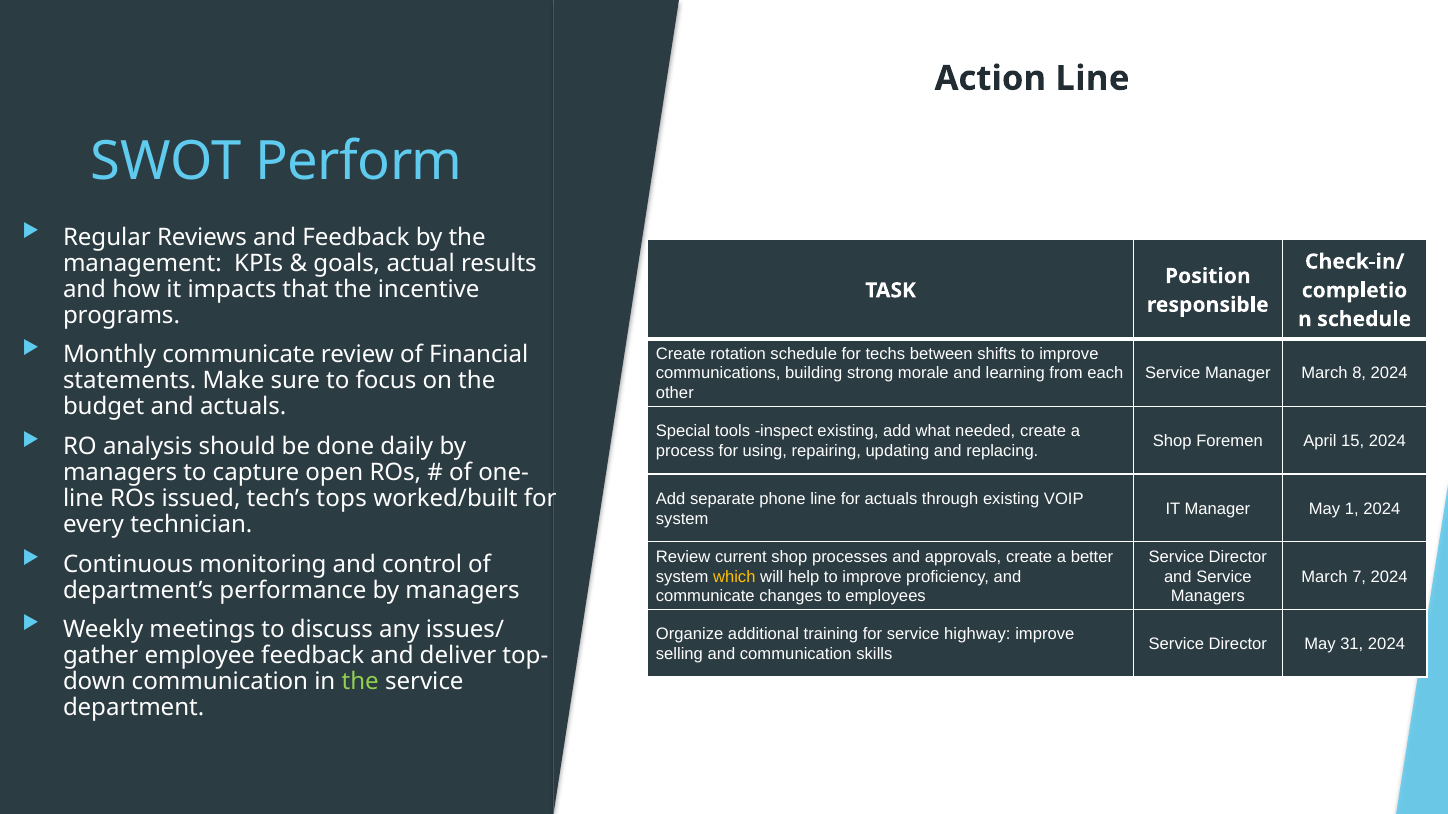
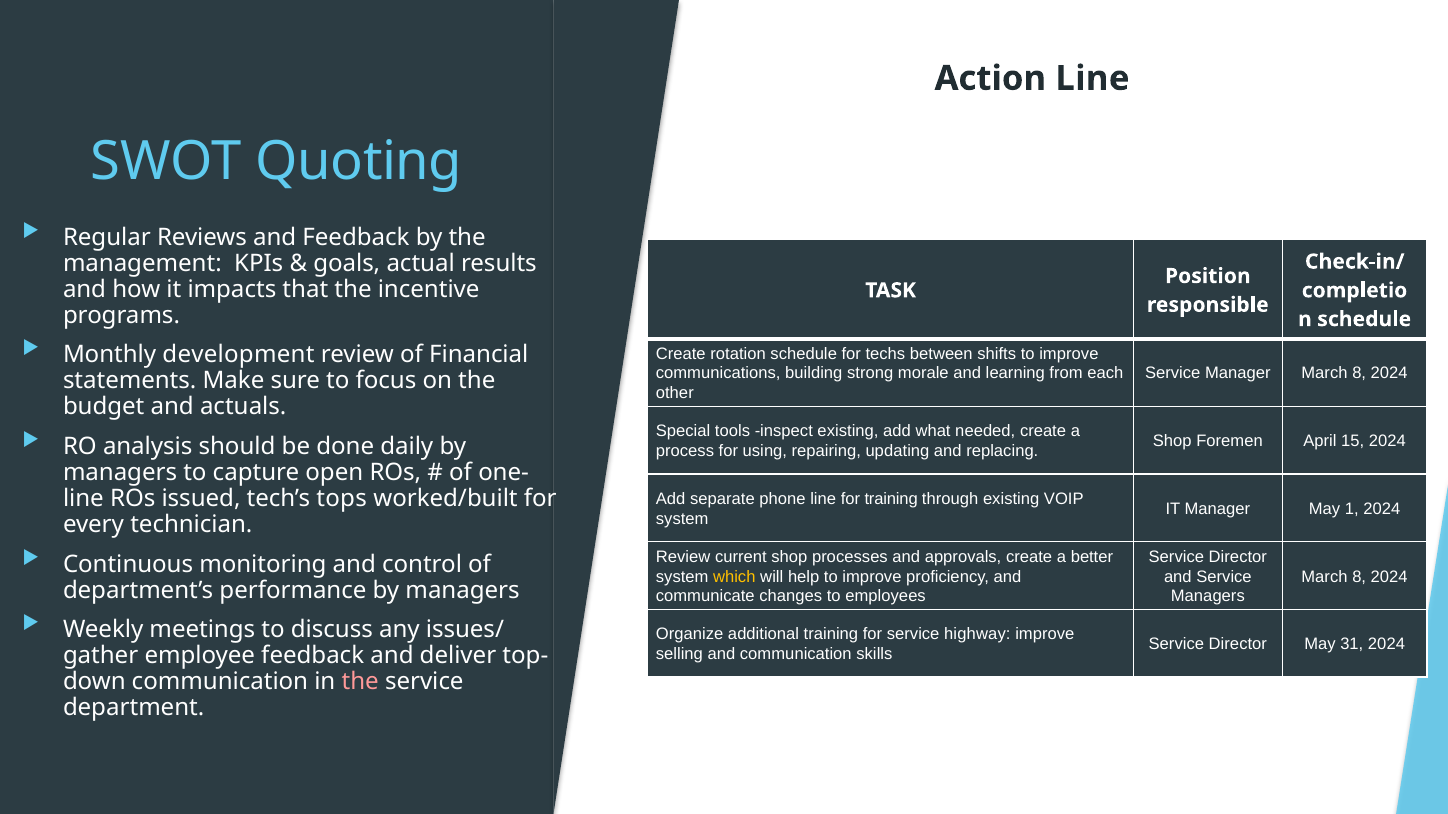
Perform: Perform -> Quoting
Monthly communicate: communicate -> development
for actuals: actuals -> training
7 at (1359, 577): 7 -> 8
the at (360, 682) colour: light green -> pink
